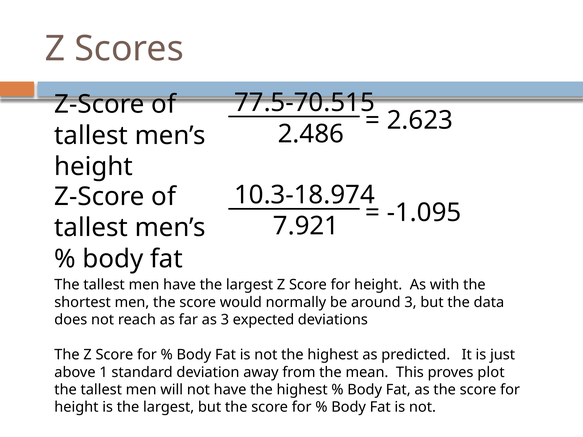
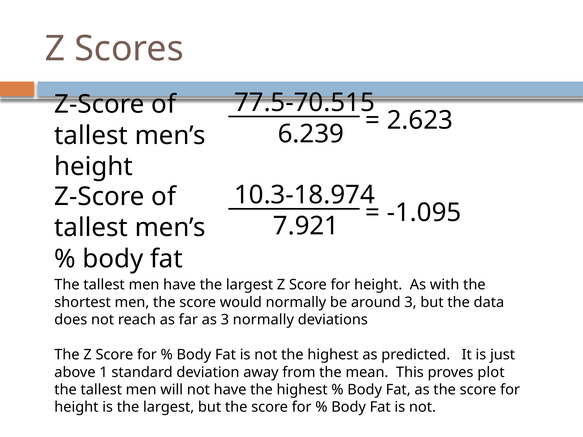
2.486: 2.486 -> 6.239
3 expected: expected -> normally
